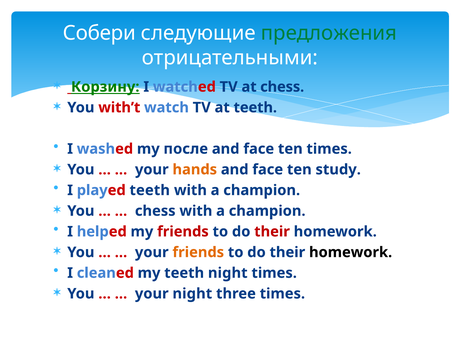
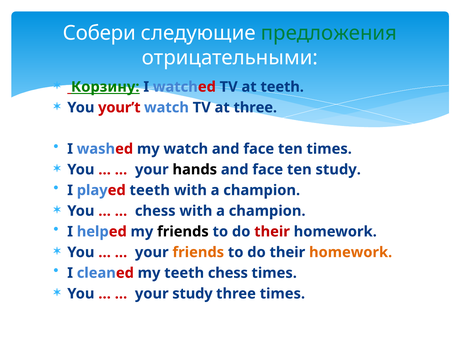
at chess: chess -> teeth
with’t: with’t -> your’t
at teeth: teeth -> three
my после: после -> watch
hands colour: orange -> black
friends at (183, 232) colour: red -> black
homework at (351, 252) colour: black -> orange
teeth night: night -> chess
your night: night -> study
